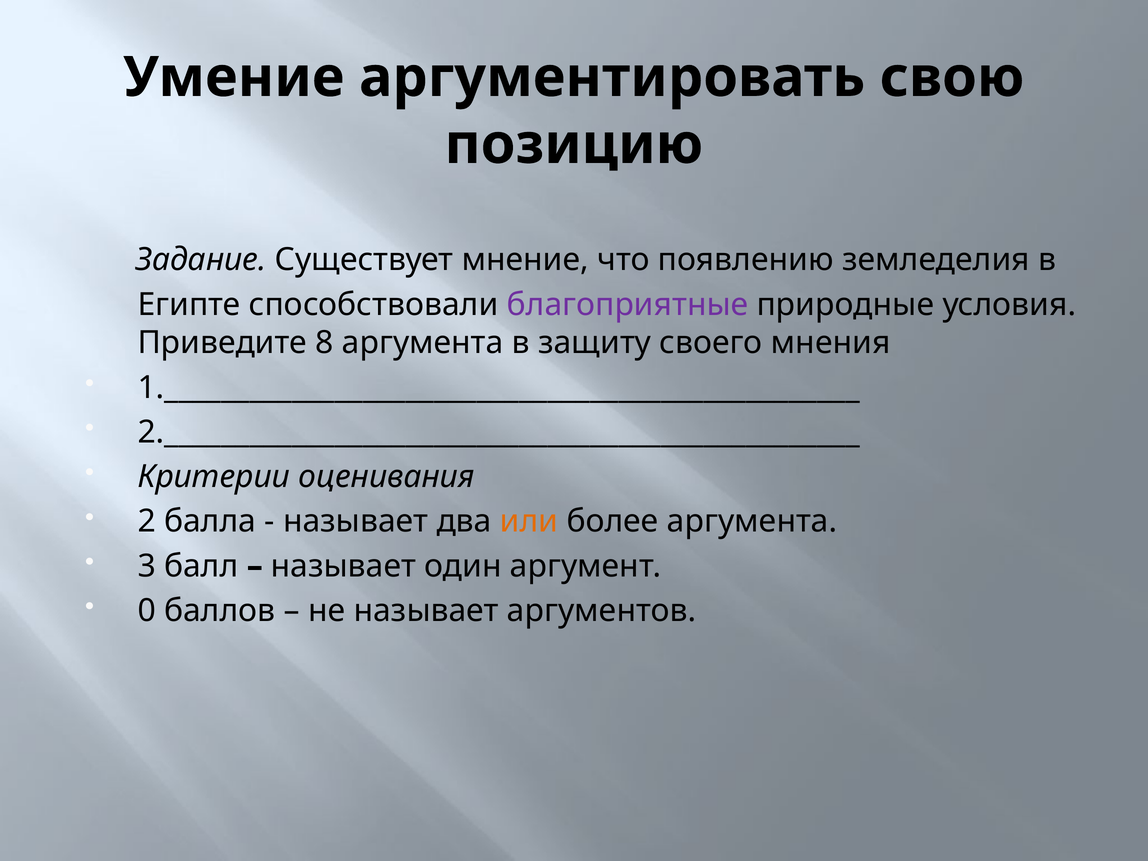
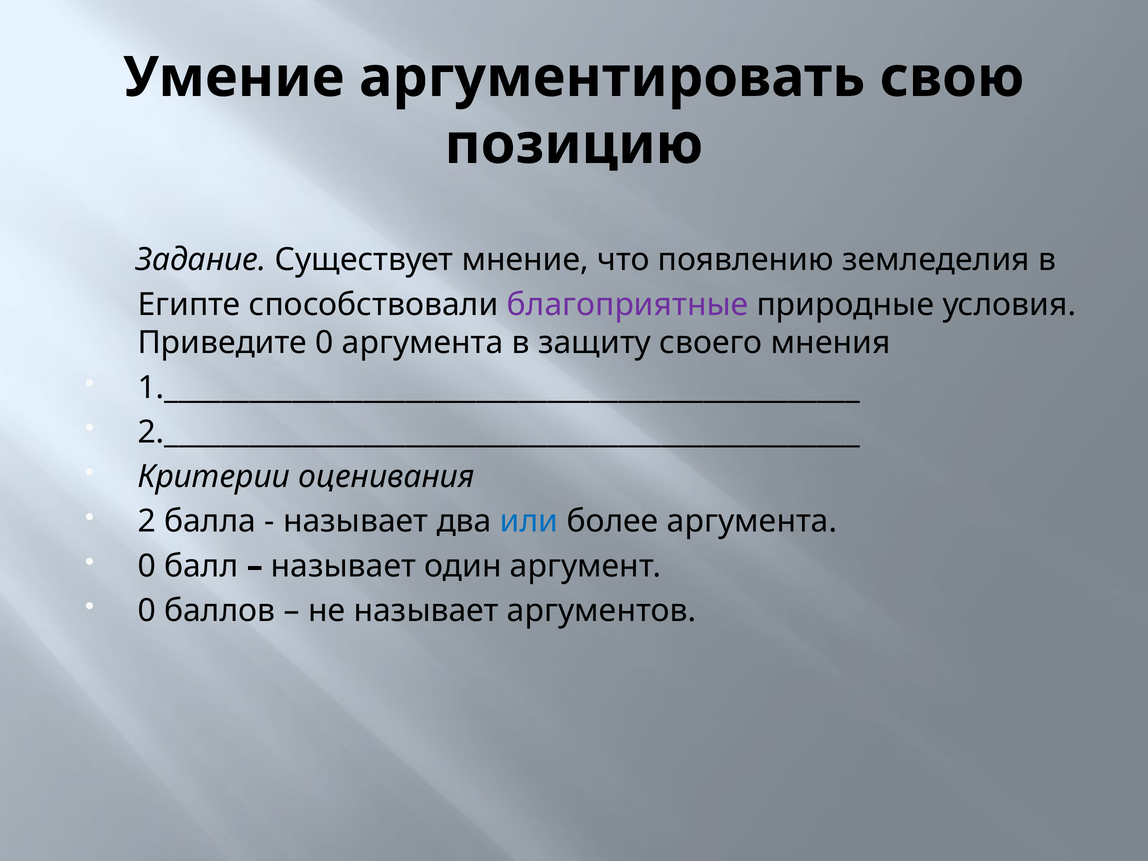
Приведите 8: 8 -> 0
или colour: orange -> blue
3 at (147, 566): 3 -> 0
